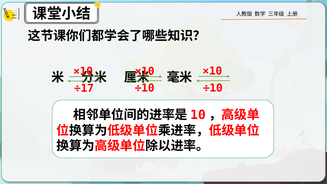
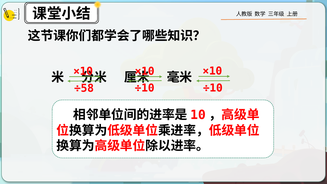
÷17: ÷17 -> ÷58
